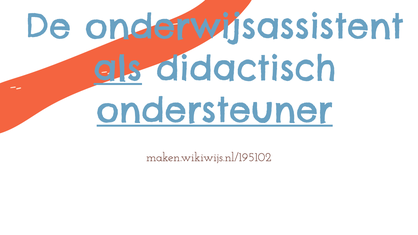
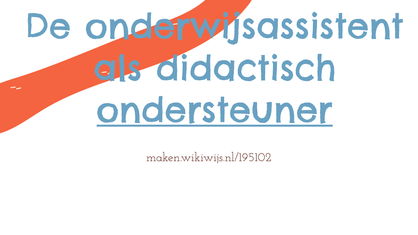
als underline: present -> none
